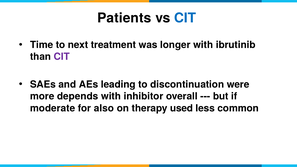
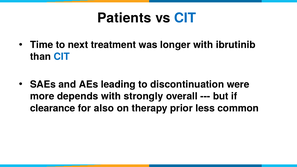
CIT at (62, 57) colour: purple -> blue
inhibitor: inhibitor -> strongly
moderate: moderate -> clearance
used: used -> prior
